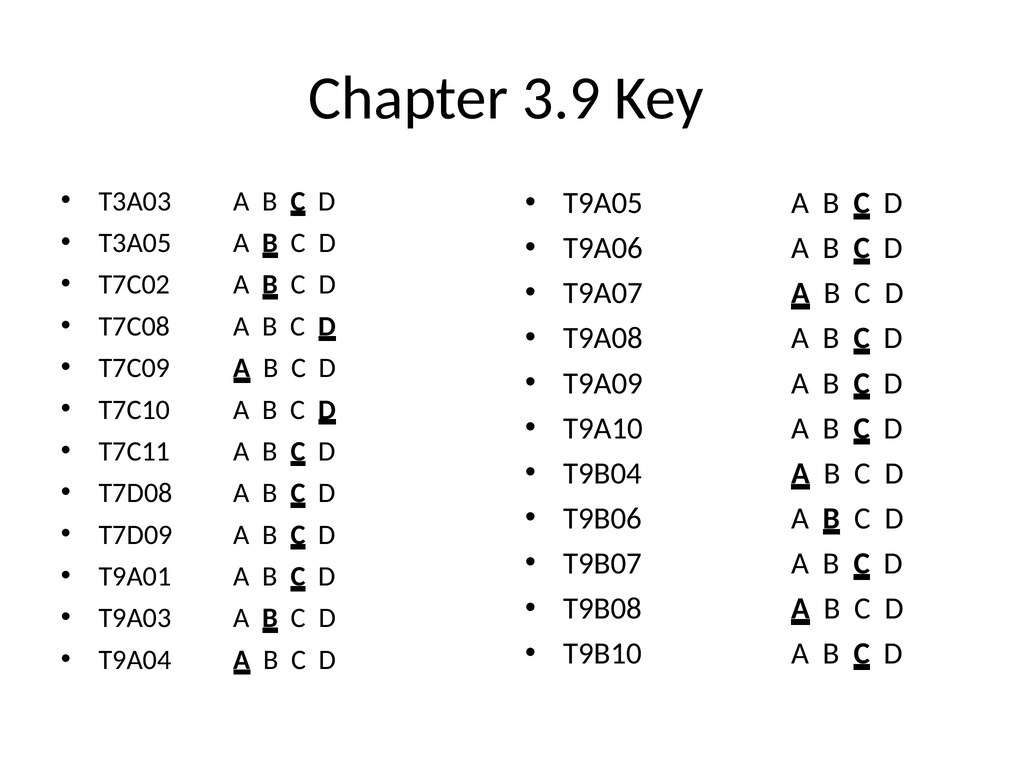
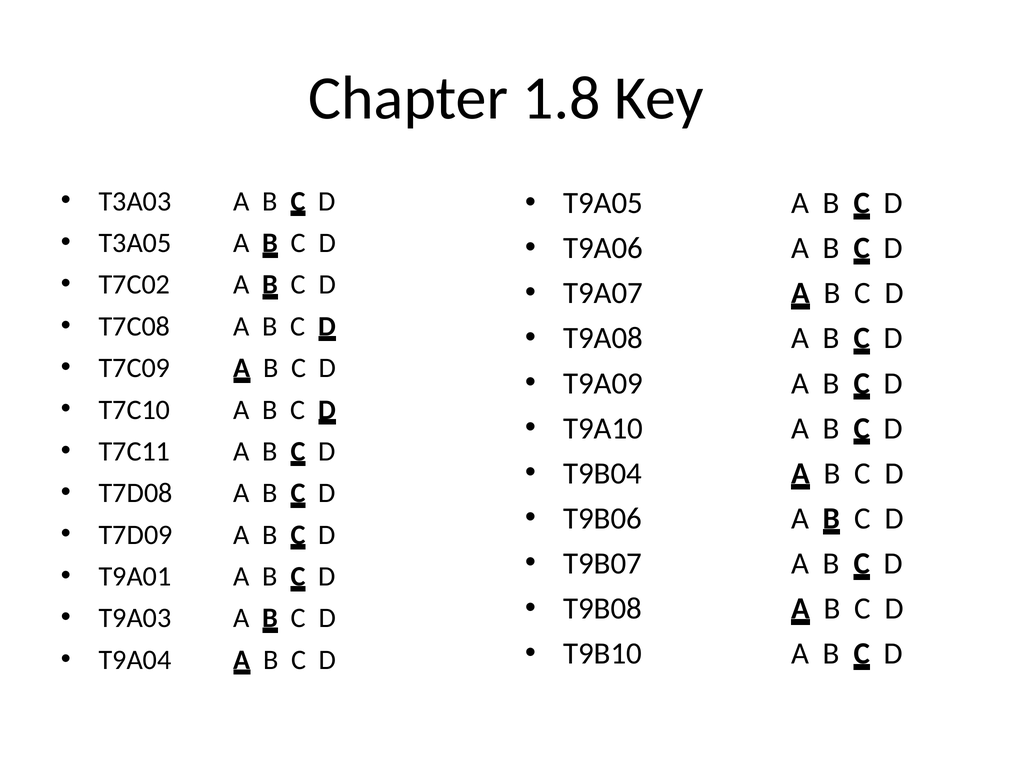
3.9: 3.9 -> 1.8
